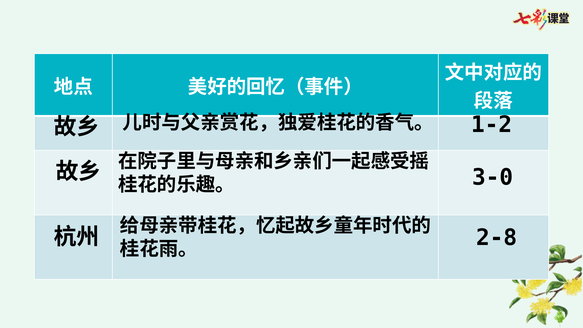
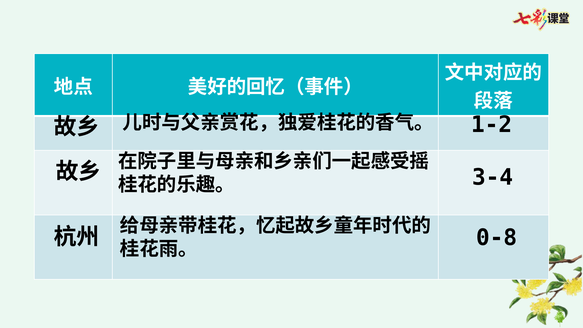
3-0: 3-0 -> 3-4
2-8: 2-8 -> 0-8
